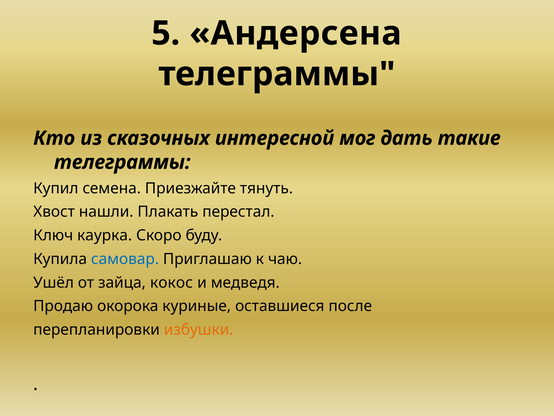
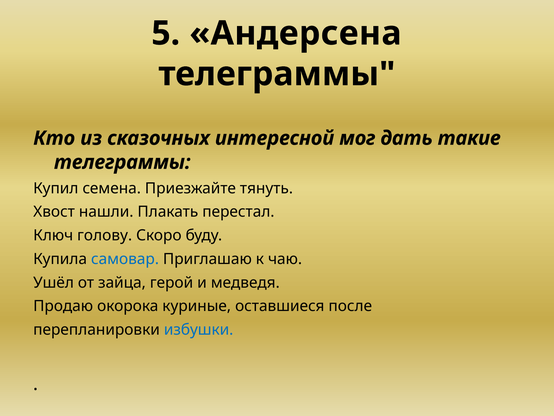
каурка: каурка -> голову
кокос: кокос -> герой
избушки colour: orange -> blue
